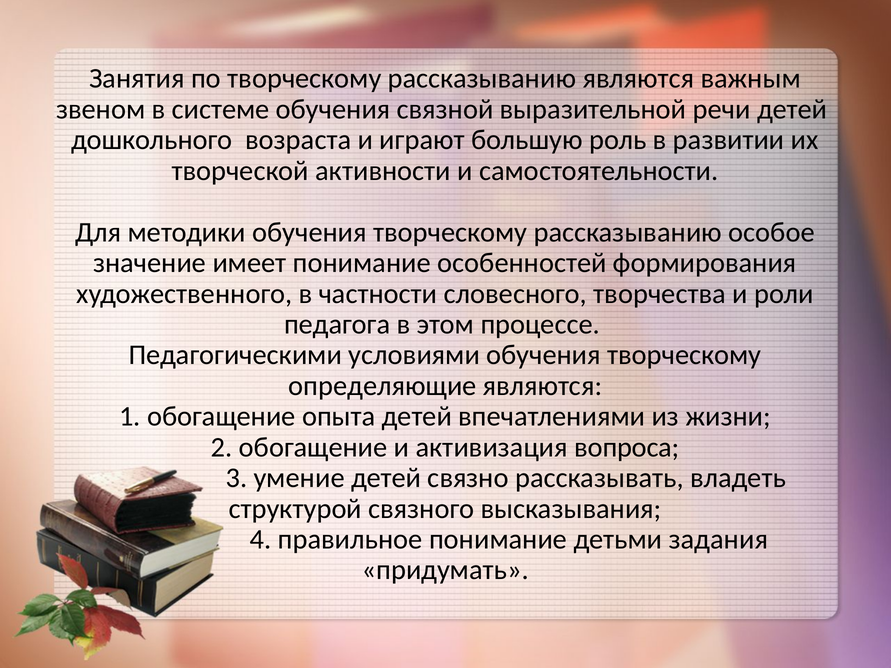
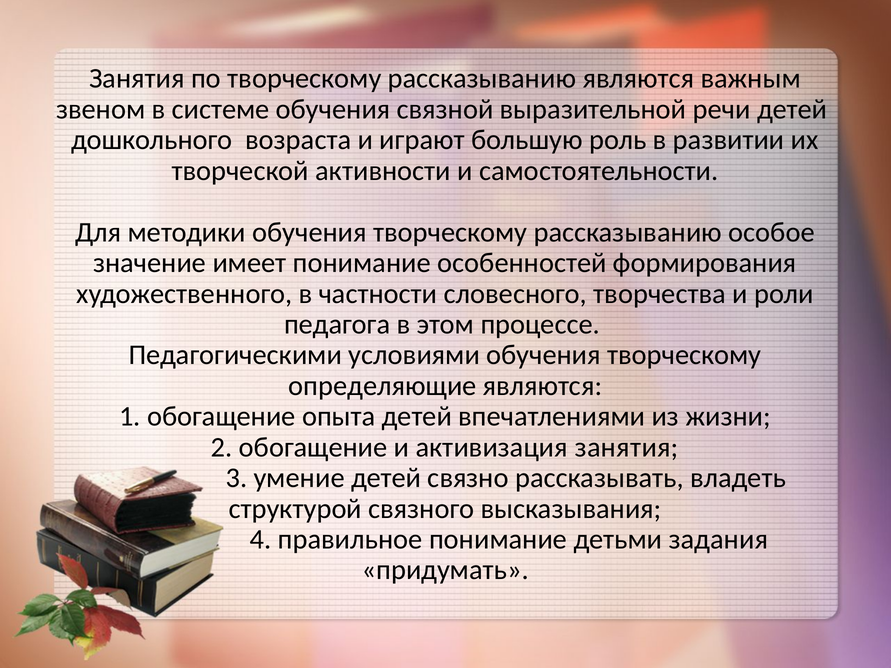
активизация вопроса: вопроса -> занятия
